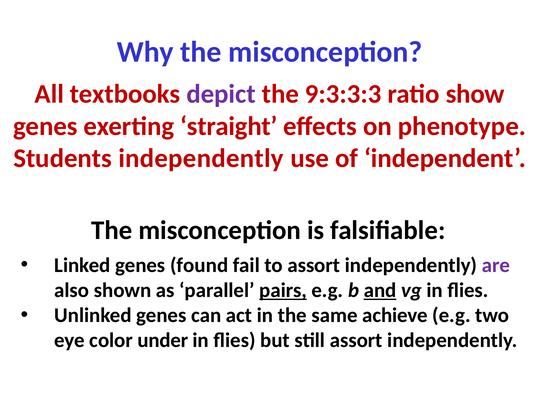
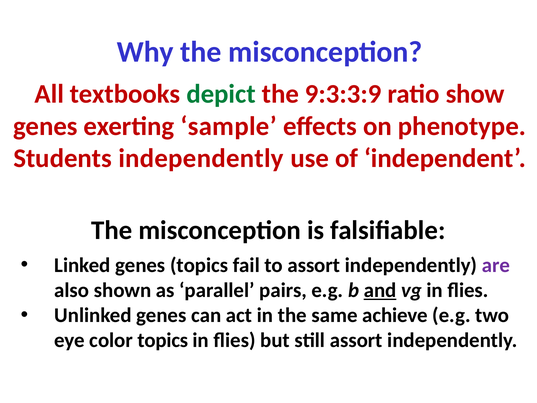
depict colour: purple -> green
9:3:3:3: 9:3:3:3 -> 9:3:3:9
straight: straight -> sample
genes found: found -> topics
pairs underline: present -> none
color under: under -> topics
